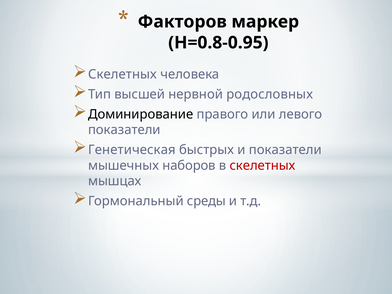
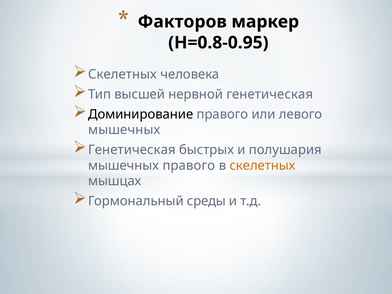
нервной родословных: родословных -> генетическая
показатели at (124, 130): показатели -> мышечных
и показатели: показатели -> полушария
мышечных наборов: наборов -> правого
скелетных at (262, 165) colour: red -> orange
